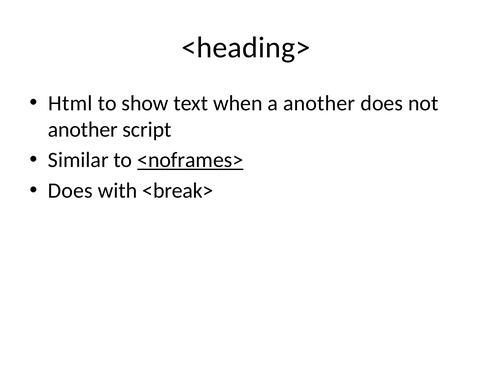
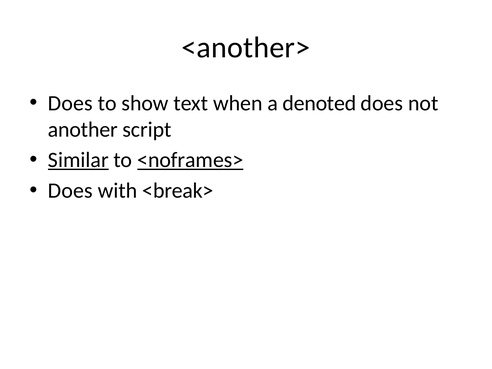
<heading>: <heading> -> <another>
Html at (70, 103): Html -> Does
a another: another -> denoted
Similar underline: none -> present
